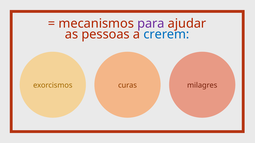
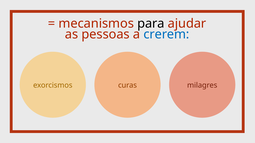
para colour: purple -> black
